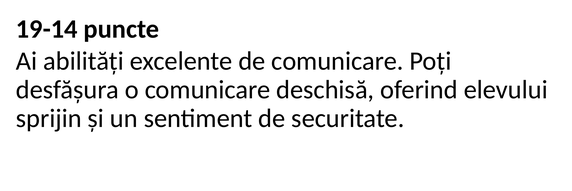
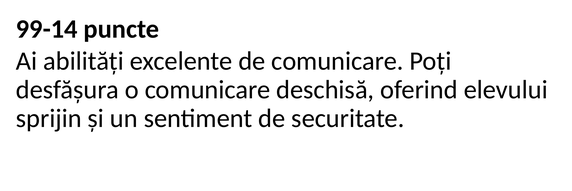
19-14: 19-14 -> 99-14
